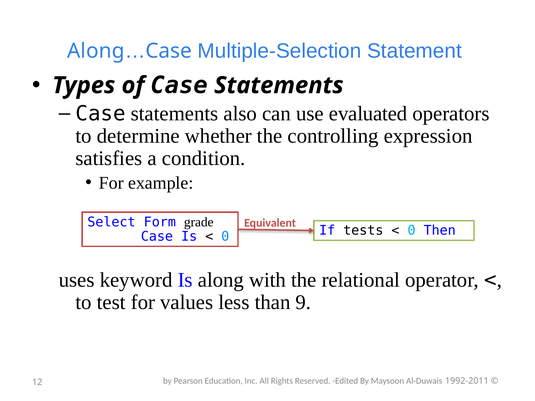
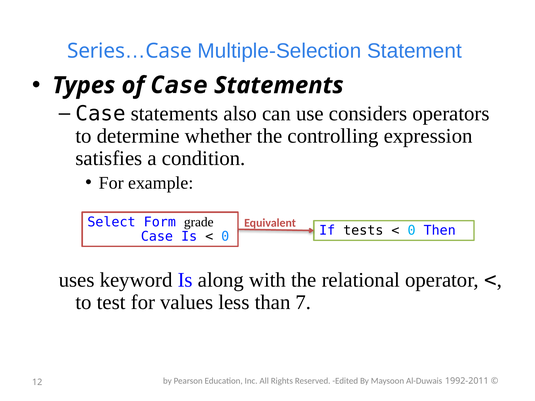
Along at (96, 51): Along -> Series
evaluated: evaluated -> considers
9: 9 -> 7
